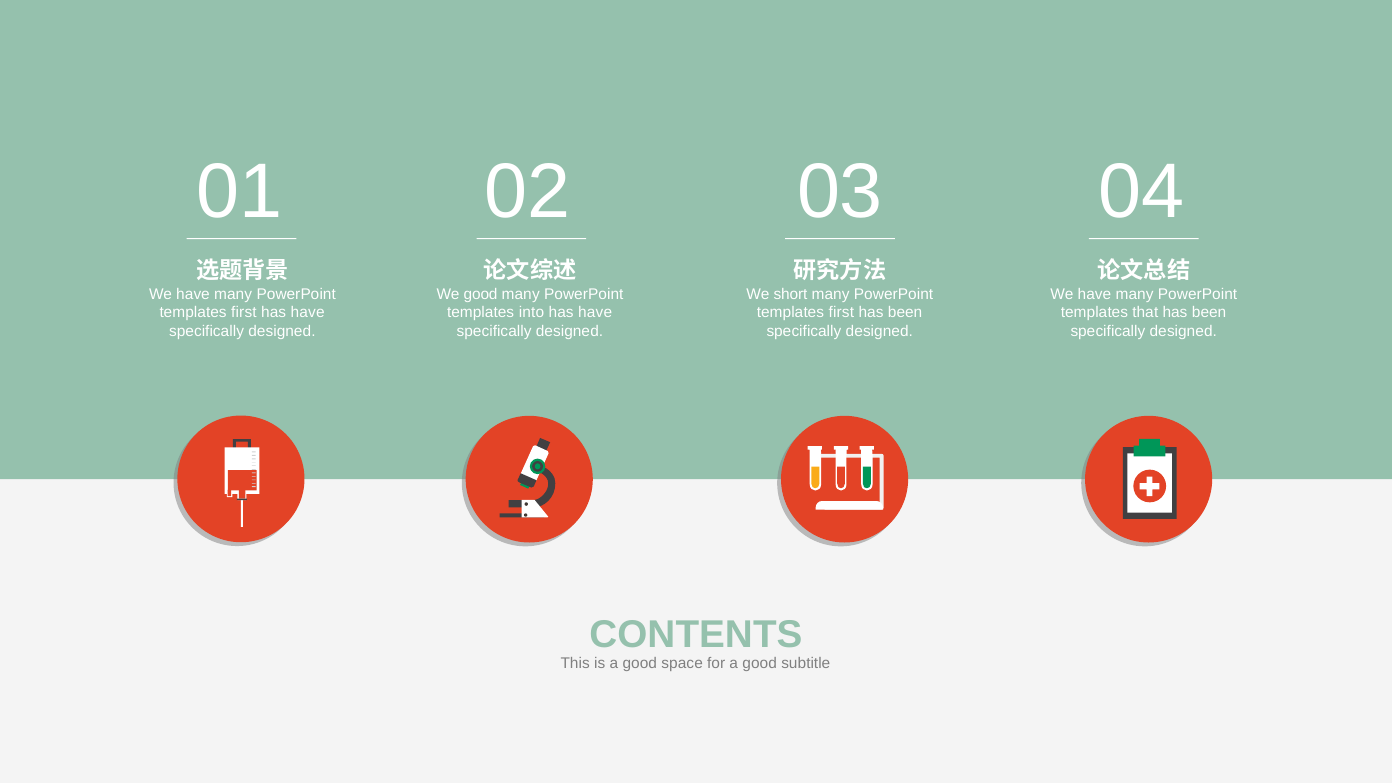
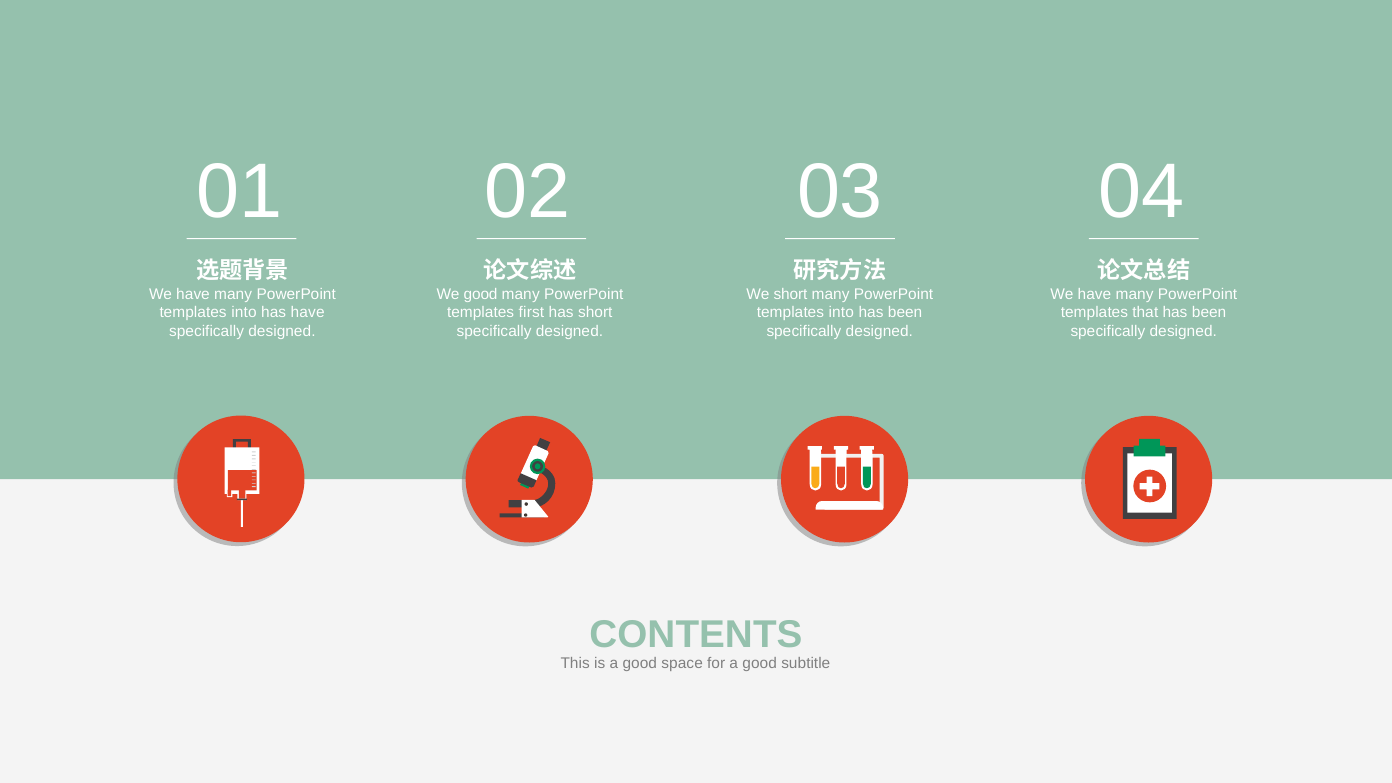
first at (244, 312): first -> into
into: into -> first
have at (595, 312): have -> short
first at (841, 312): first -> into
